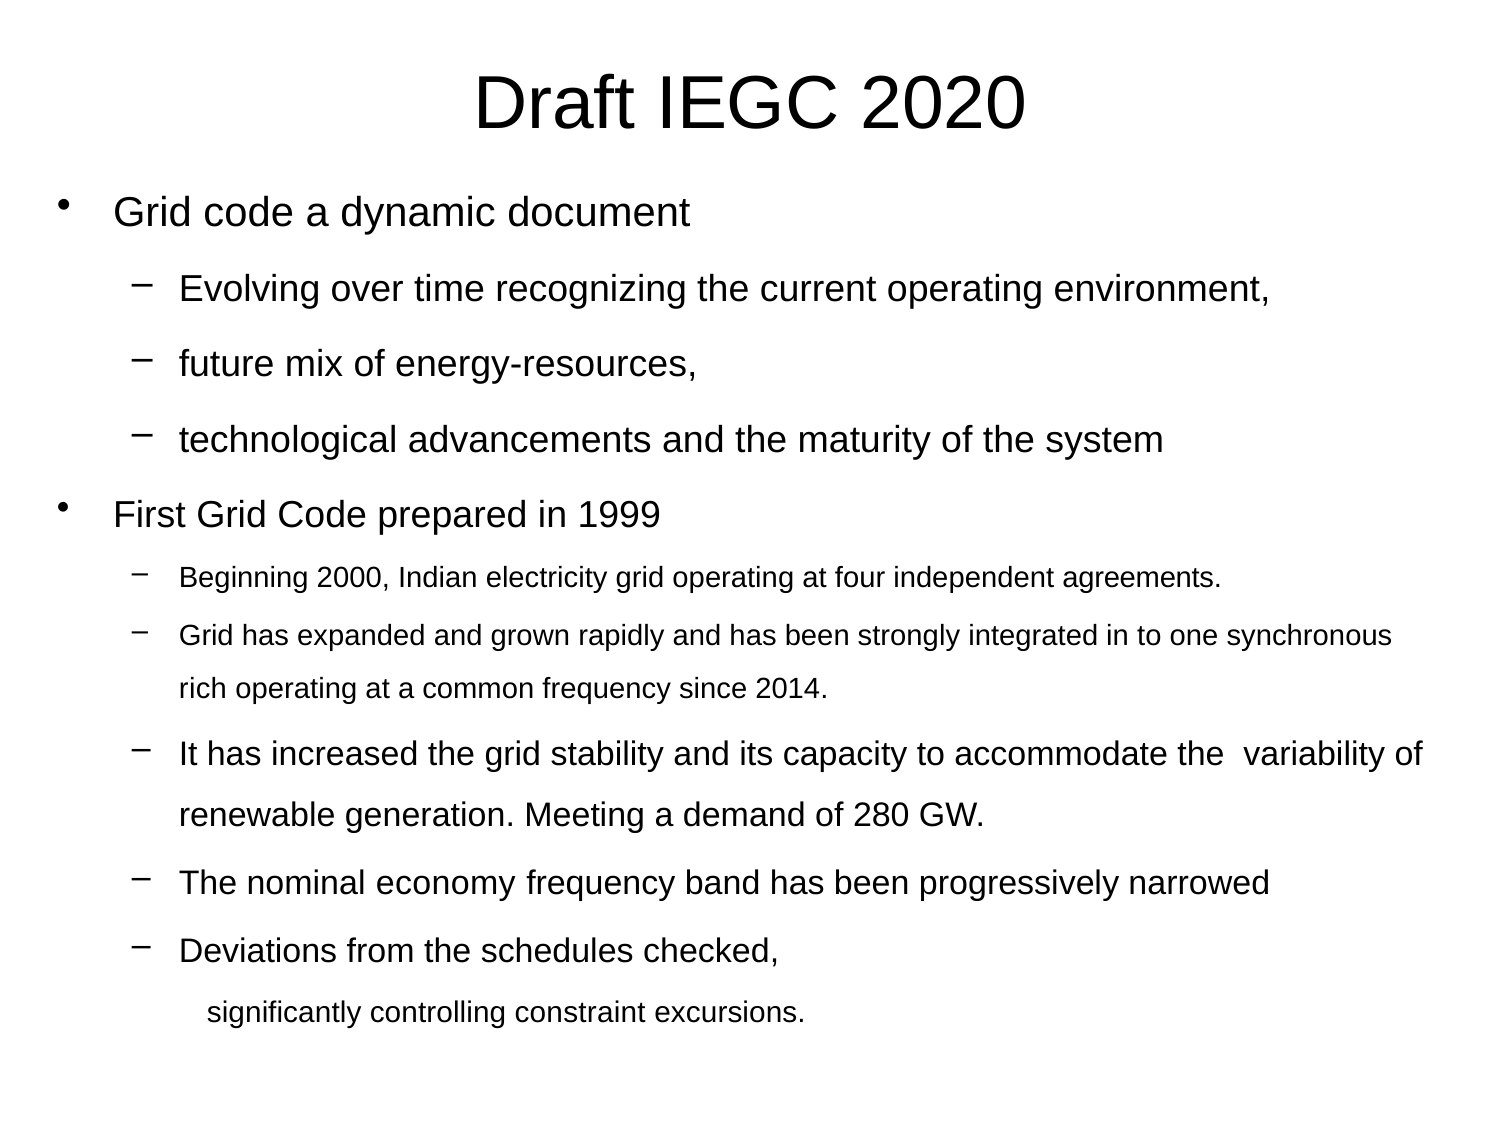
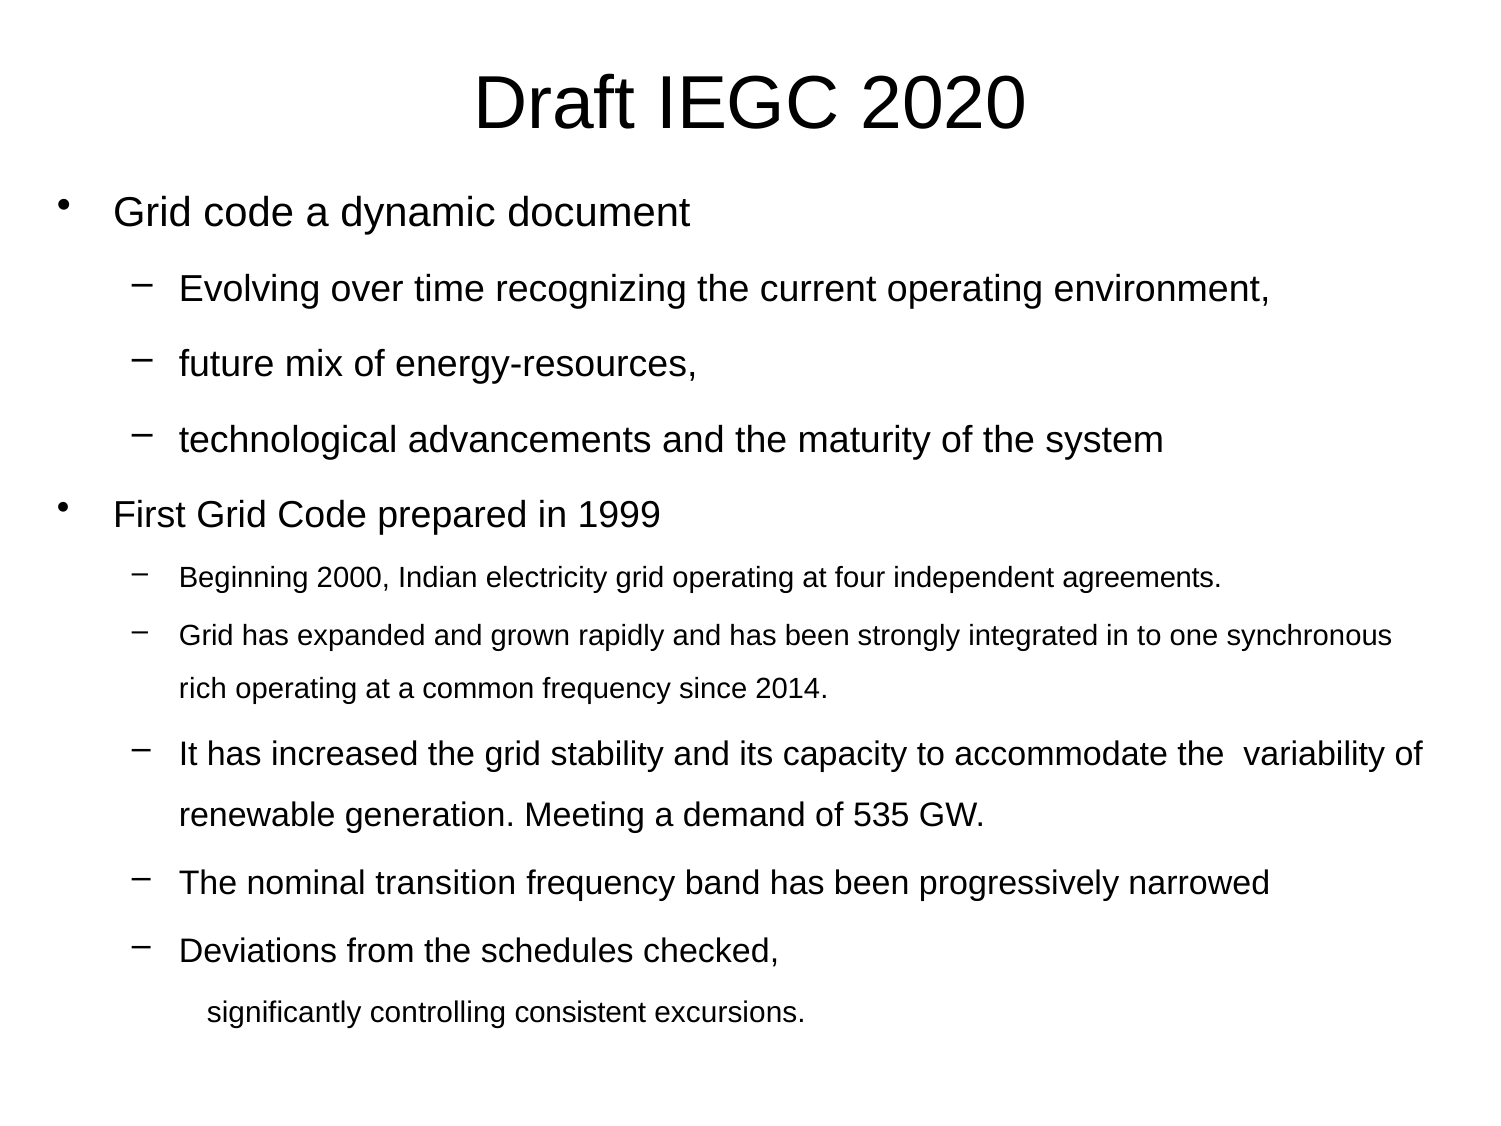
280: 280 -> 535
economy: economy -> transition
constraint: constraint -> consistent
